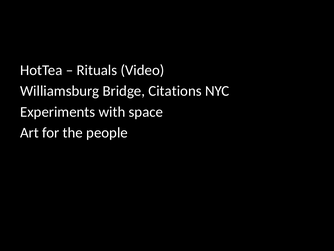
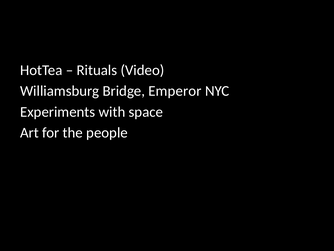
Citations: Citations -> Emperor
